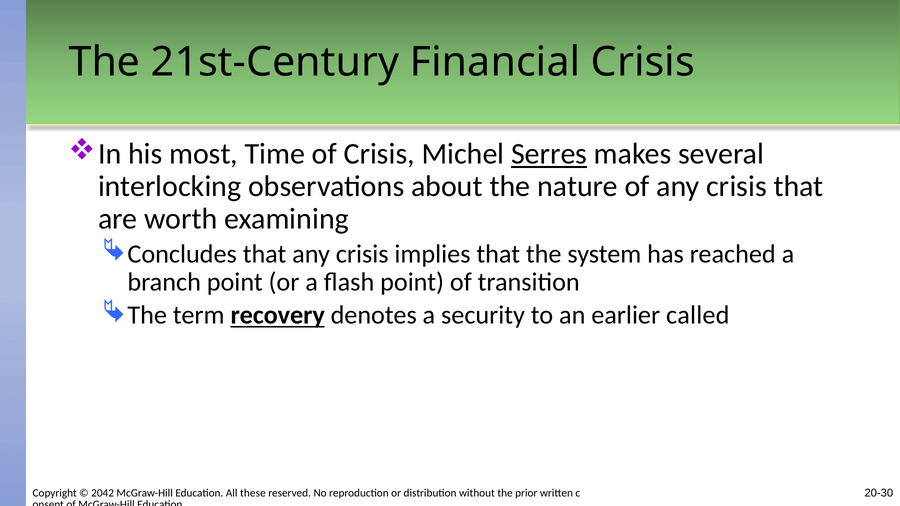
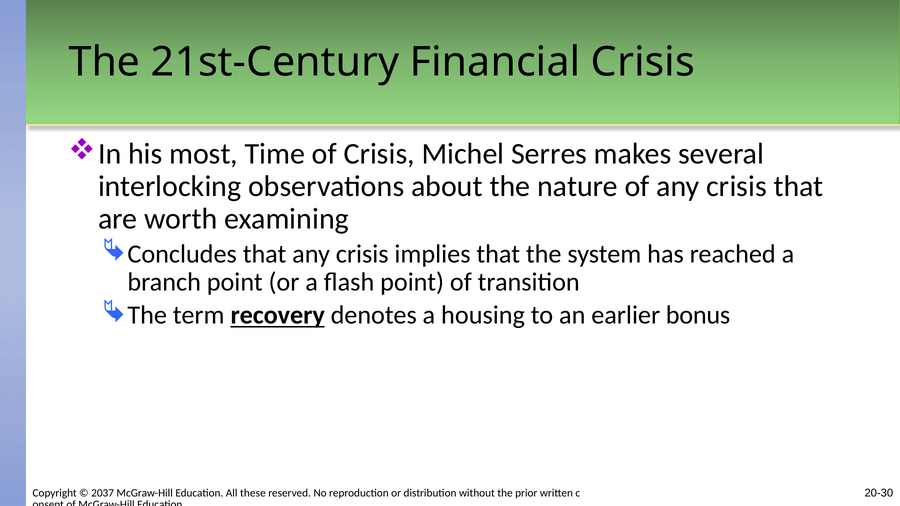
Serres underline: present -> none
security: security -> housing
called: called -> bonus
2042: 2042 -> 2037
